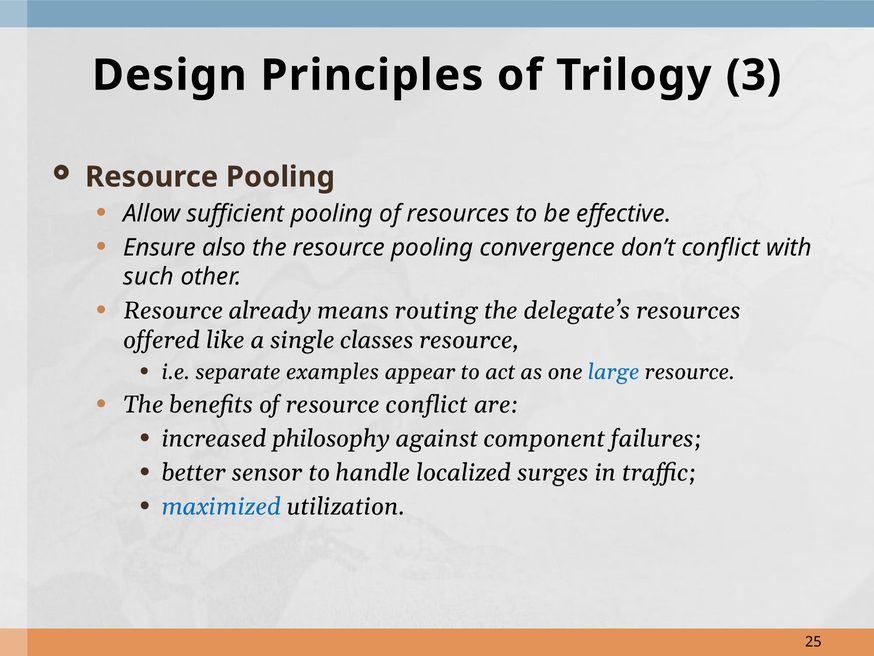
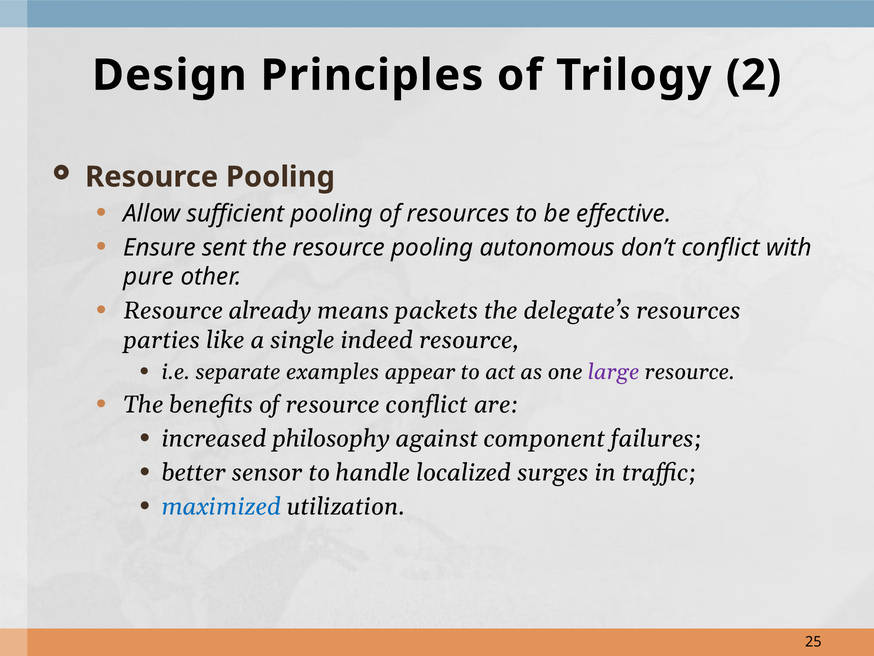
3: 3 -> 2
also: also -> sent
convergence: convergence -> autonomous
such: such -> pure
routing: routing -> packets
offered: offered -> parties
classes: classes -> indeed
large colour: blue -> purple
